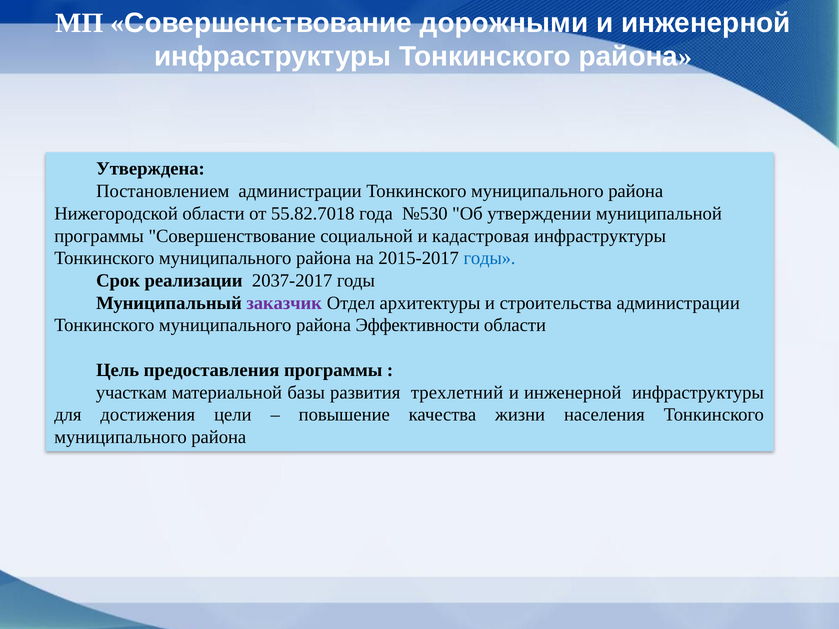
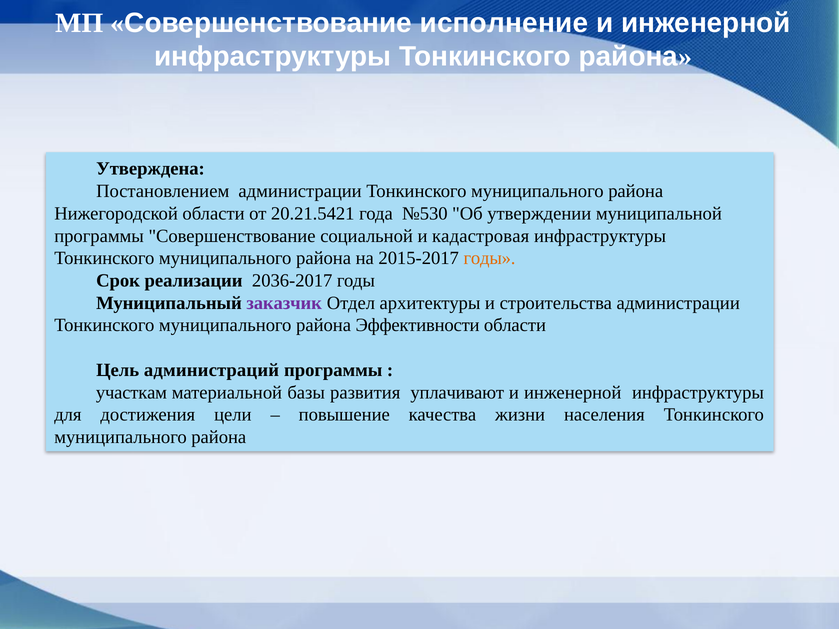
дорожными: дорожными -> исполнение
55.82.7018: 55.82.7018 -> 20.21.5421
годы at (489, 258) colour: blue -> orange
2037-2017: 2037-2017 -> 2036-2017
предоставления: предоставления -> администраций
трехлетний: трехлетний -> уплачивают
